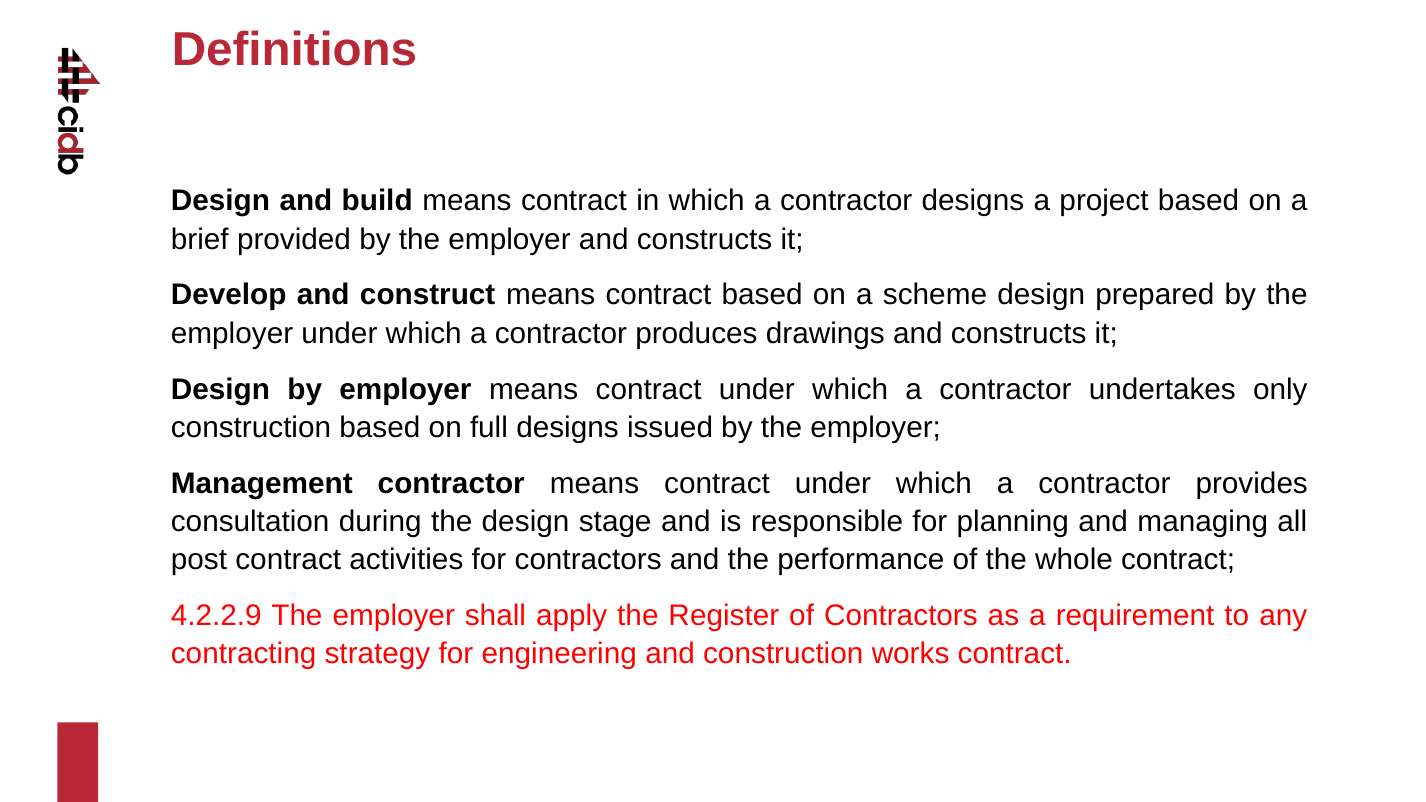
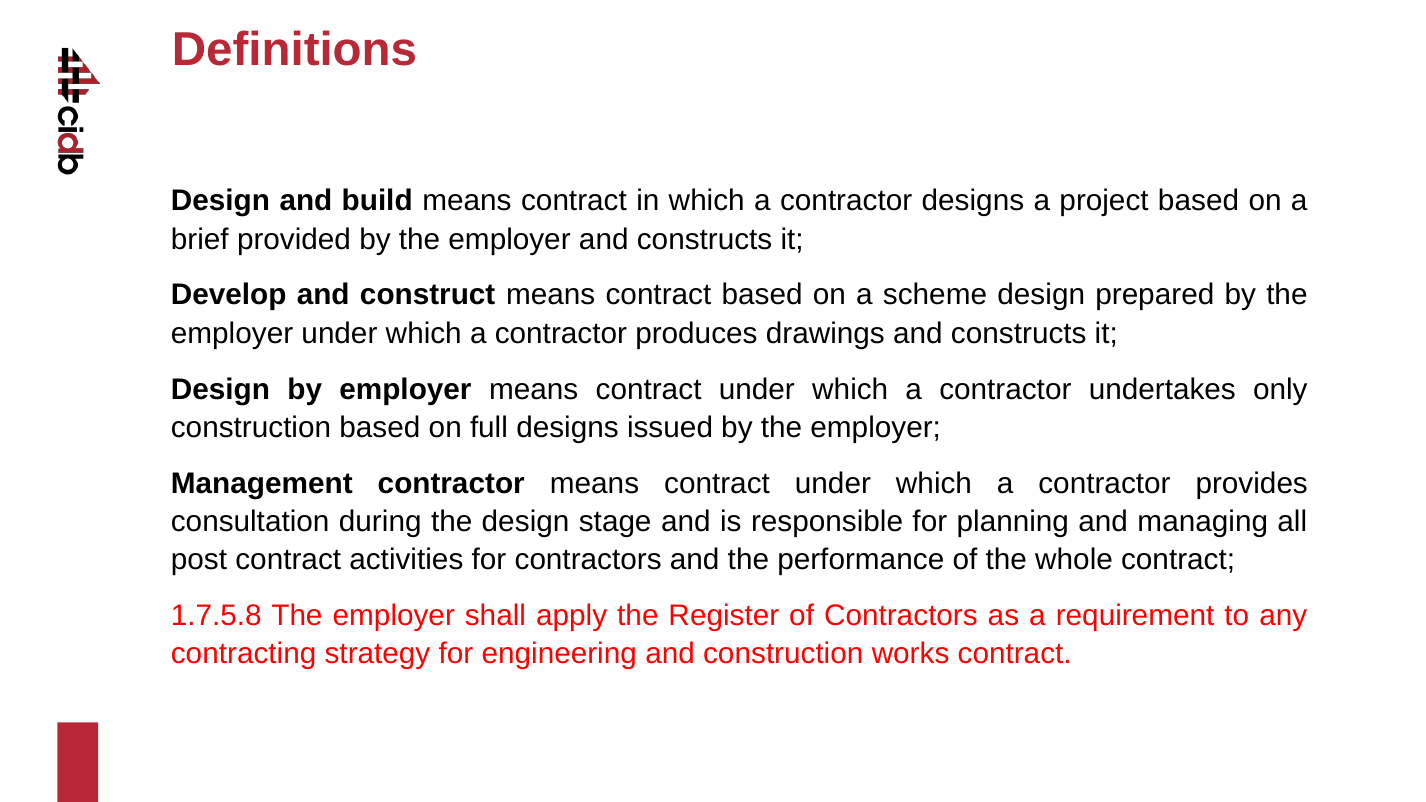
4.2.2.9: 4.2.2.9 -> 1.7.5.8
